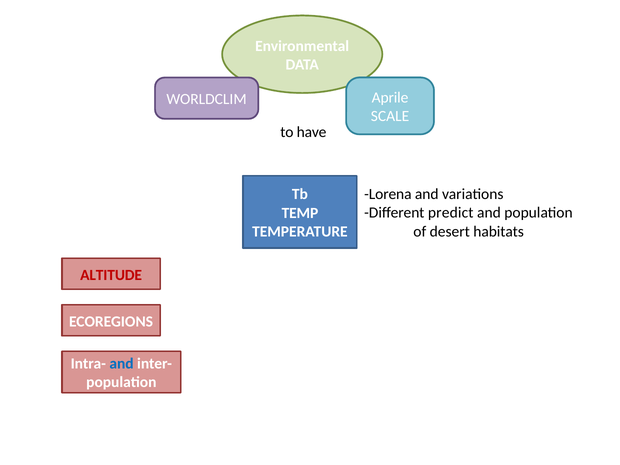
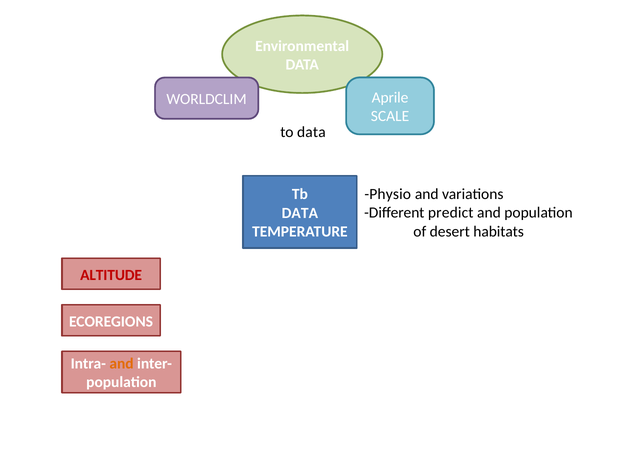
to have: have -> data
Lorena: Lorena -> Physio
TEMP at (300, 213): TEMP -> DATA
and at (122, 364) colour: blue -> orange
